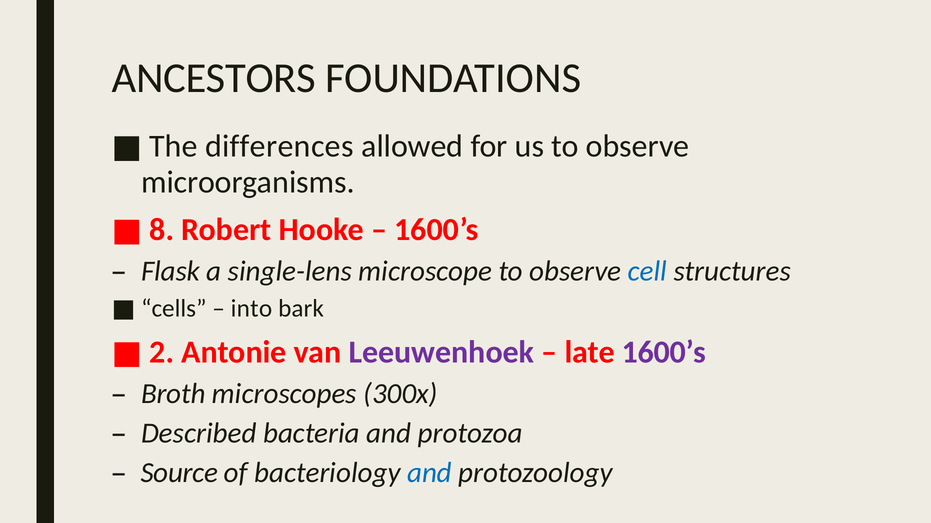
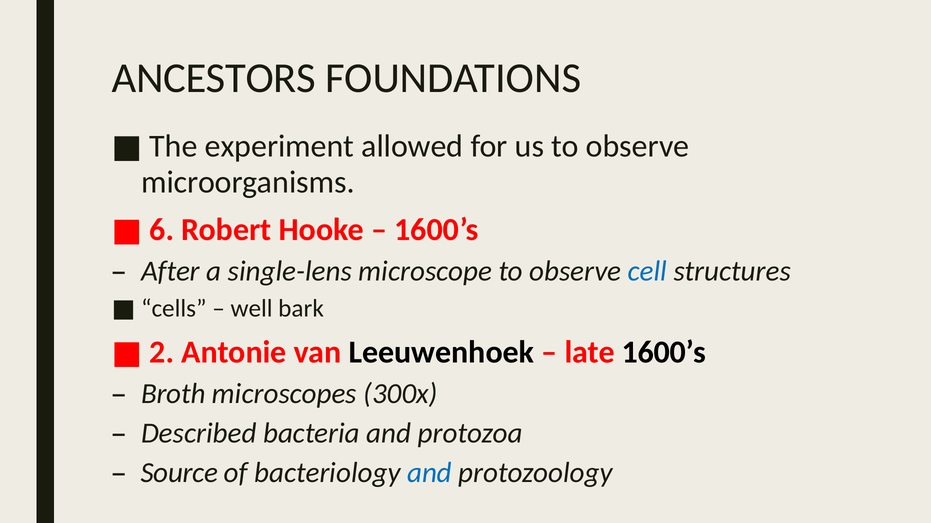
differences: differences -> experiment
8: 8 -> 6
Flask: Flask -> After
into: into -> well
Leeuwenhoek colour: purple -> black
1600’s at (664, 353) colour: purple -> black
